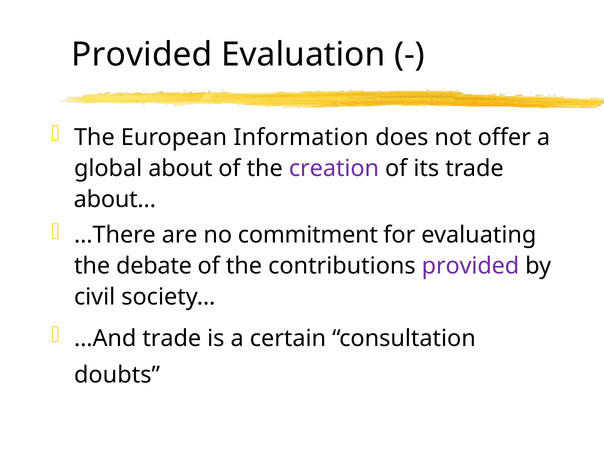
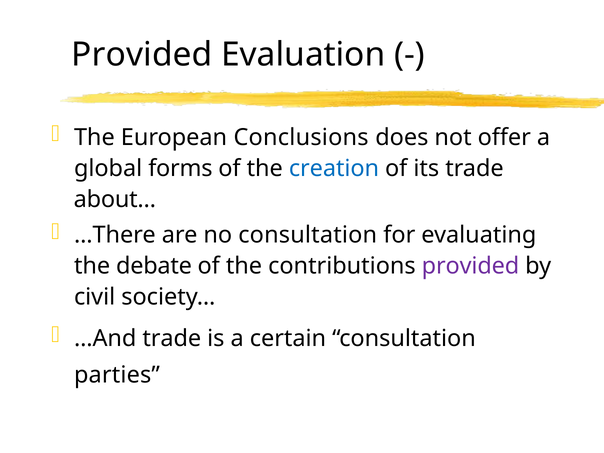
Information: Information -> Conclusions
about: about -> forms
creation colour: purple -> blue
no commitment: commitment -> consultation
doubts: doubts -> parties
